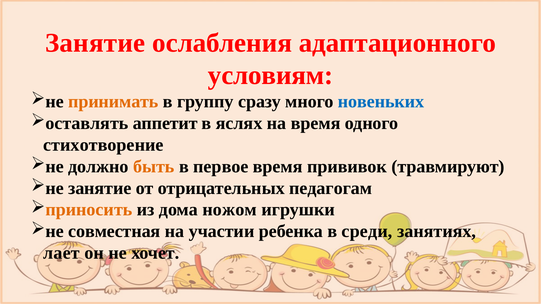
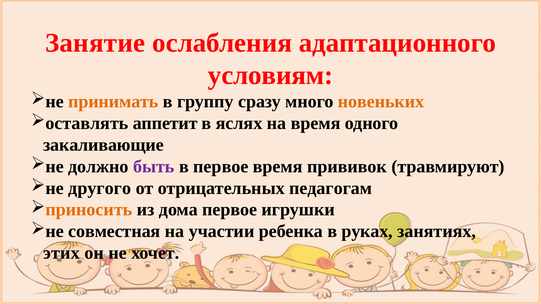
новеньких colour: blue -> orange
стихотворение: стихотворение -> закаливающие
быть colour: orange -> purple
не занятие: занятие -> другого
дома ножом: ножом -> первое
среди: среди -> руках
лает: лает -> этих
